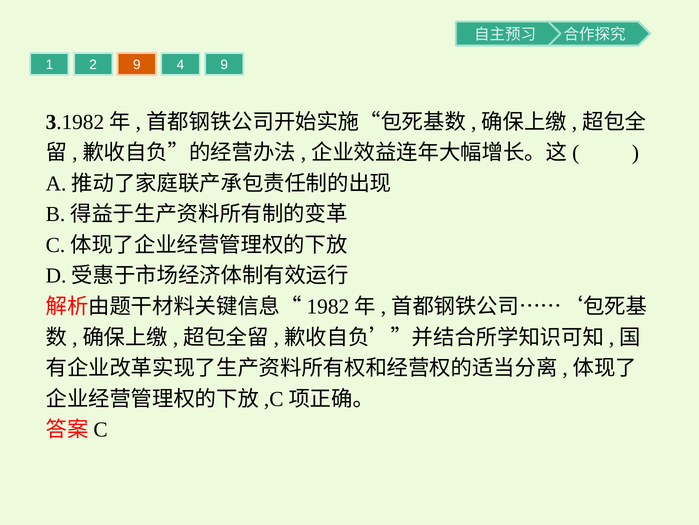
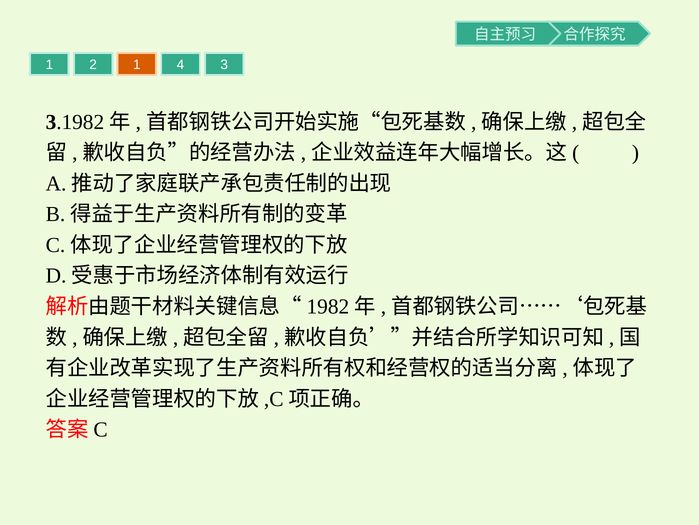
2 9: 9 -> 1
4 9: 9 -> 3
